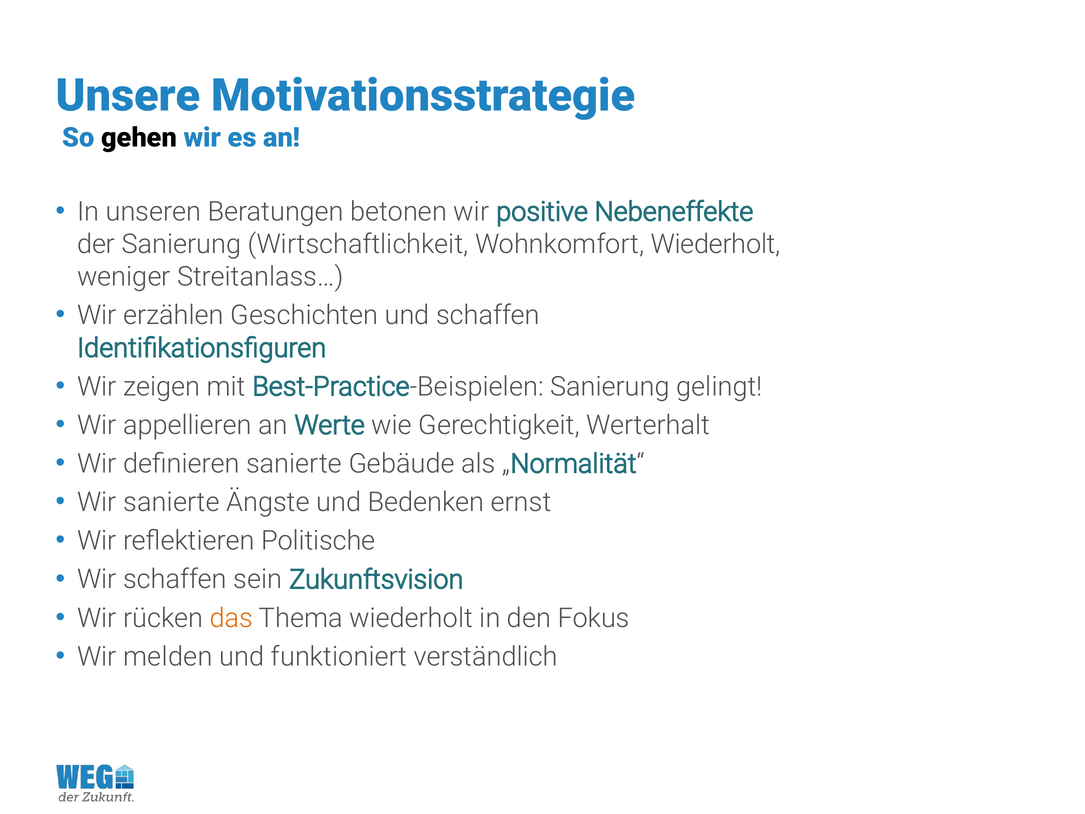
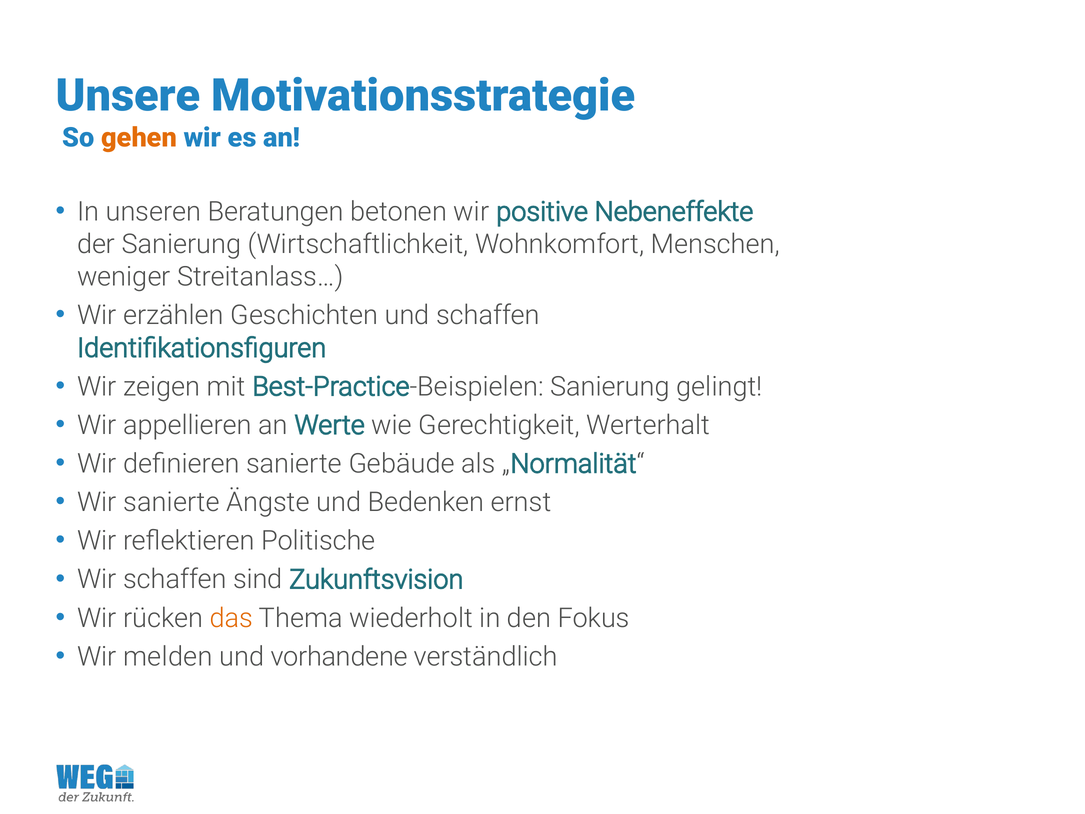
gehen colour: black -> orange
Wohnkomfort Wiederholt: Wiederholt -> Menschen
sein: sein -> sind
funktioniert: funktioniert -> vorhandene
